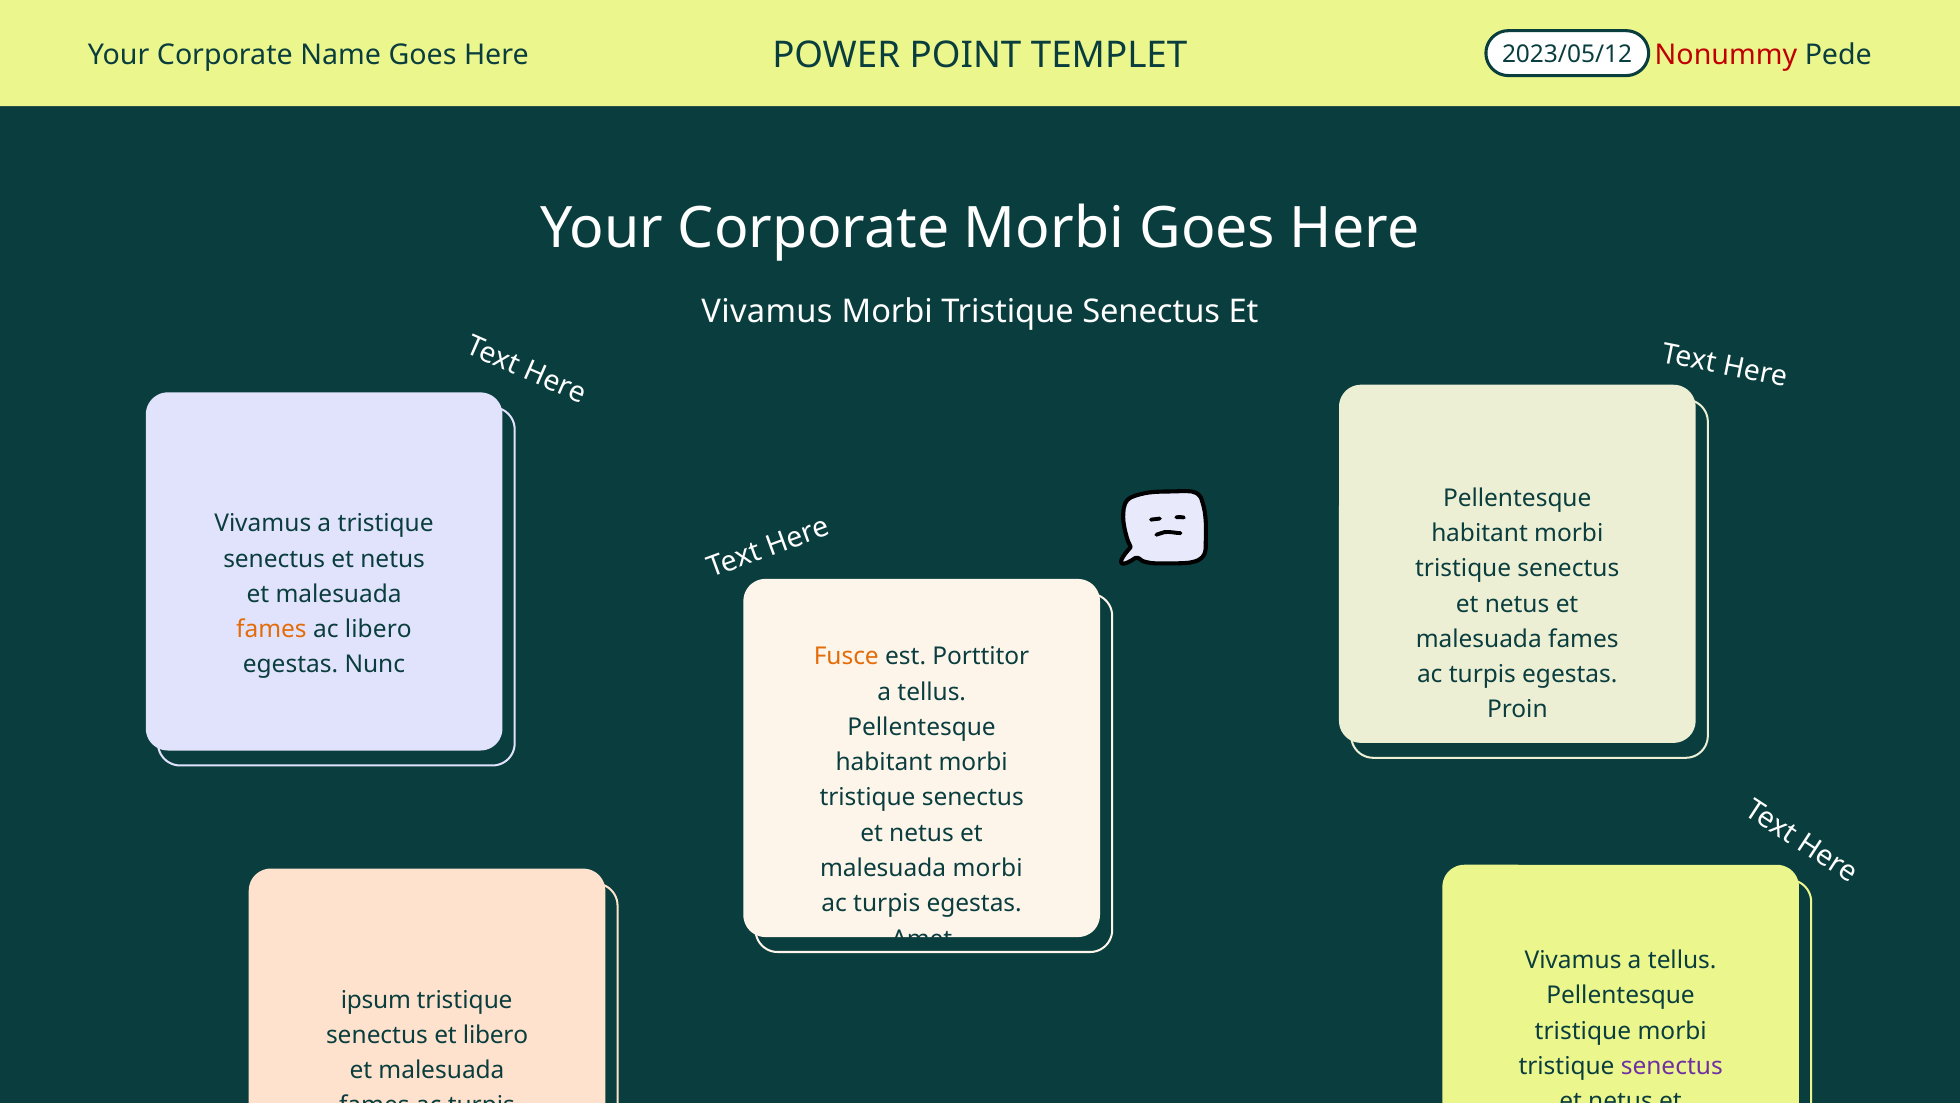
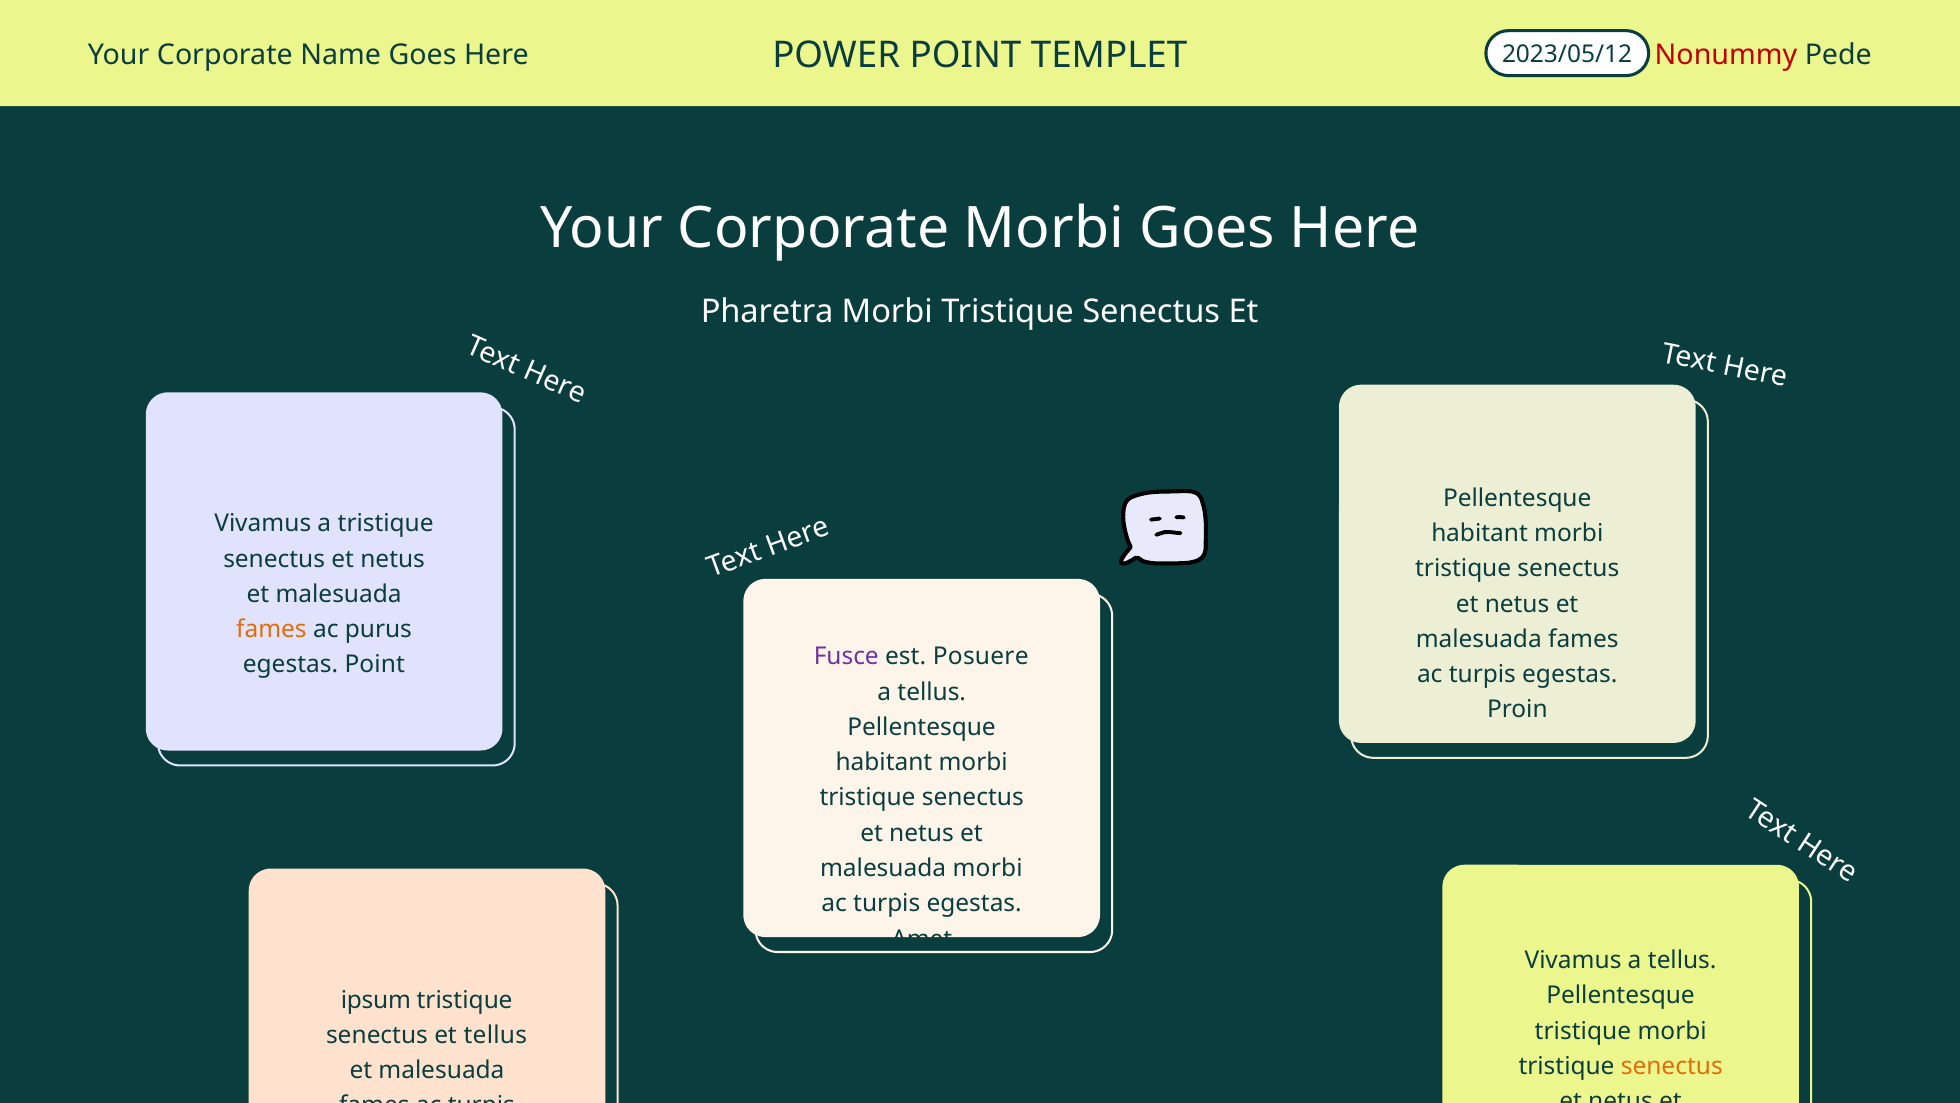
Vivamus at (767, 312): Vivamus -> Pharetra
ac libero: libero -> purus
Fusce colour: orange -> purple
Porttitor: Porttitor -> Posuere
egestas Nunc: Nunc -> Point
et libero: libero -> tellus
senectus at (1672, 1066) colour: purple -> orange
